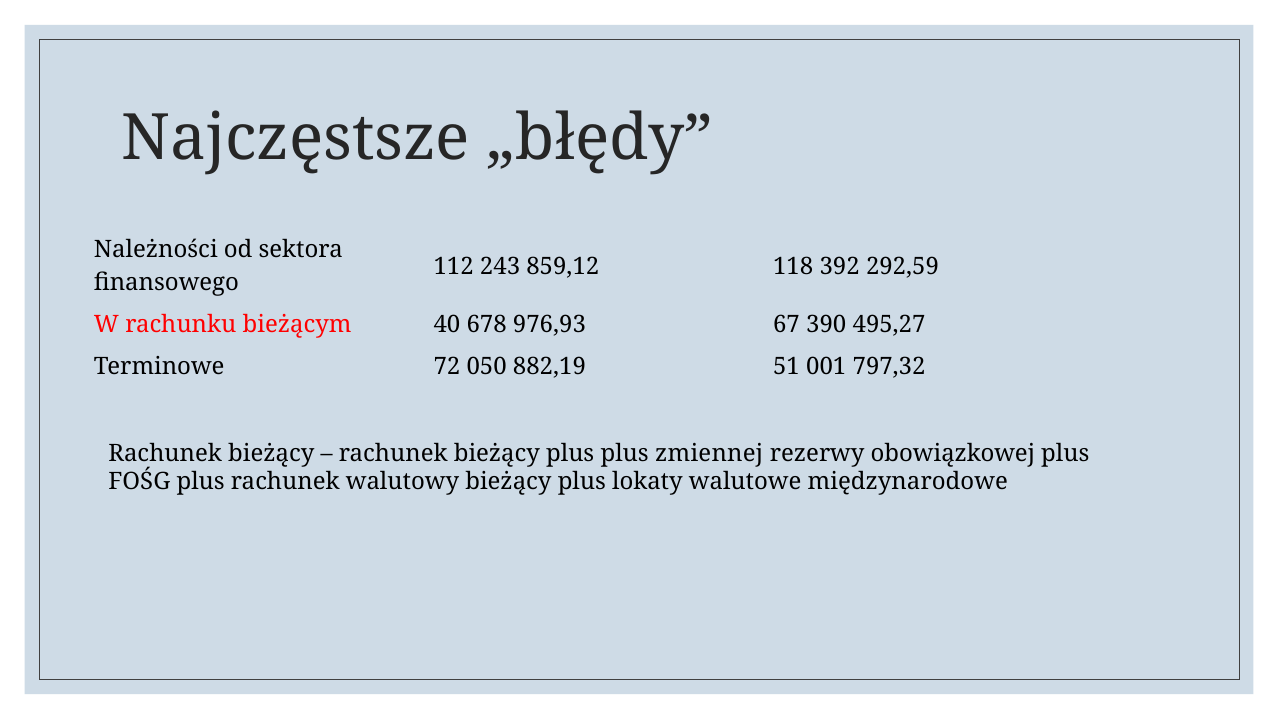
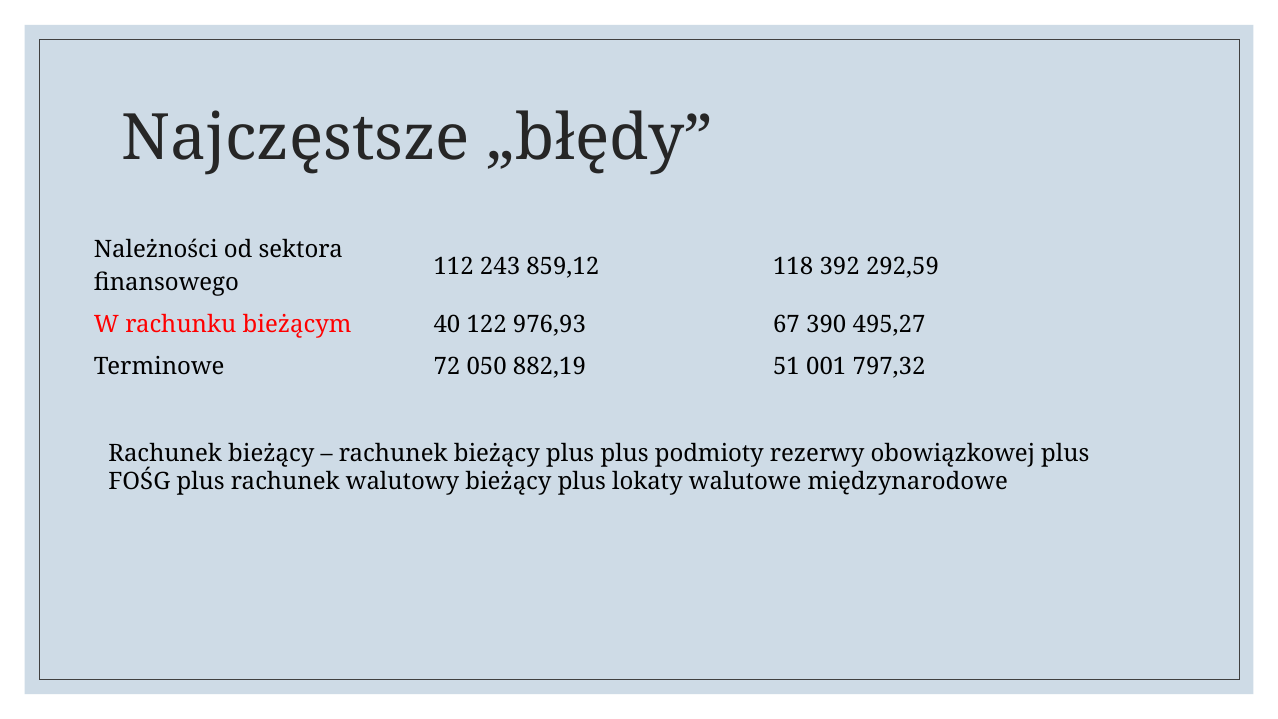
678: 678 -> 122
zmiennej: zmiennej -> podmioty
